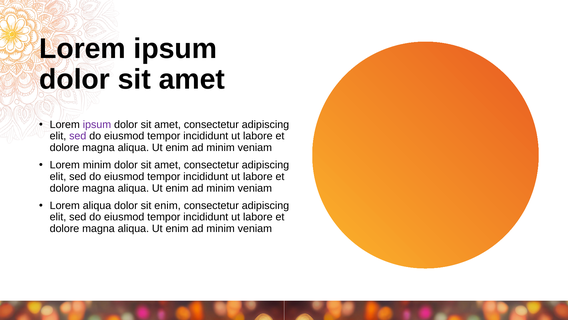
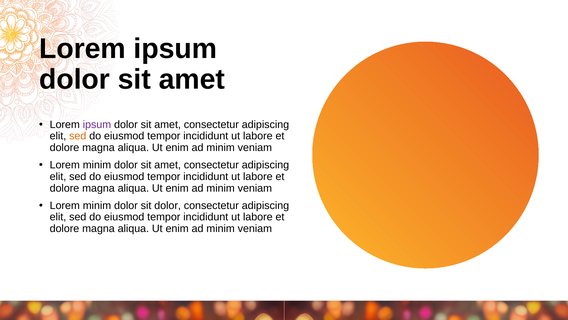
sed at (78, 136) colour: purple -> orange
aliqua at (97, 205): aliqua -> minim
sit enim: enim -> dolor
